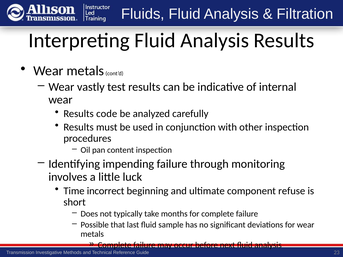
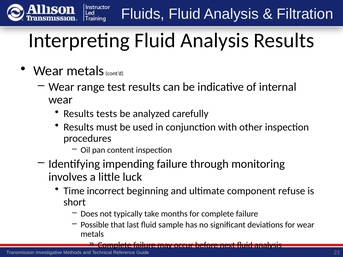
vastly: vastly -> range
code: code -> tests
